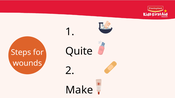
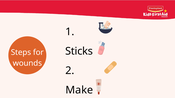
Quite: Quite -> Sticks
